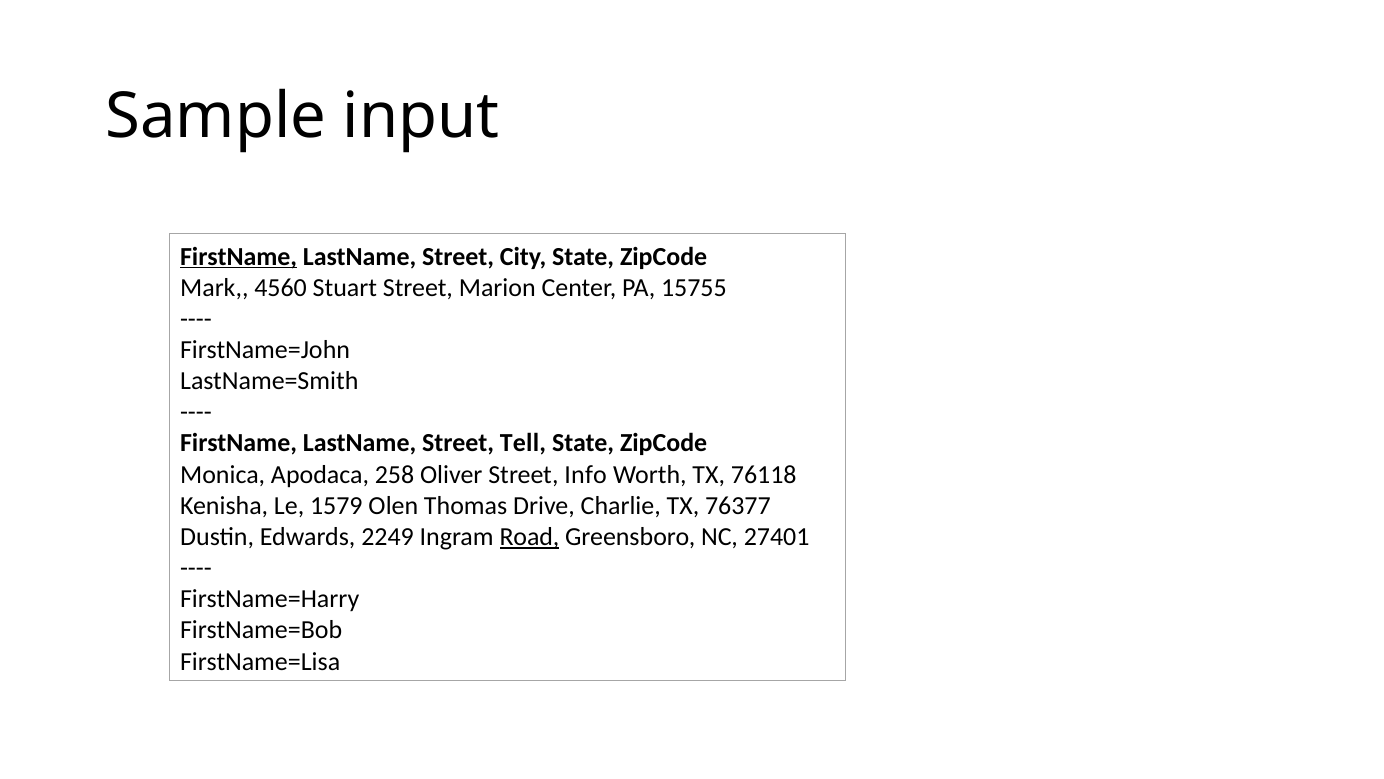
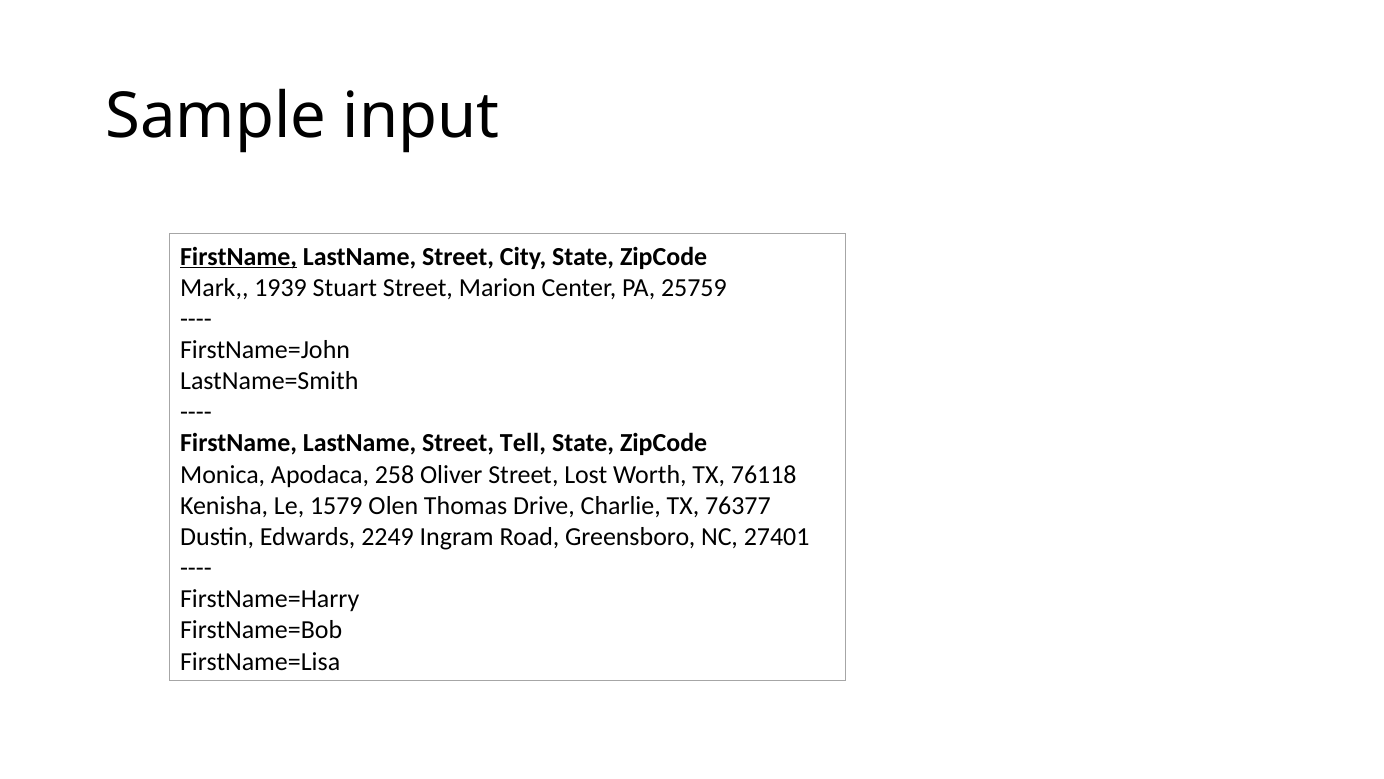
4560: 4560 -> 1939
15755: 15755 -> 25759
Info: Info -> Lost
Road underline: present -> none
